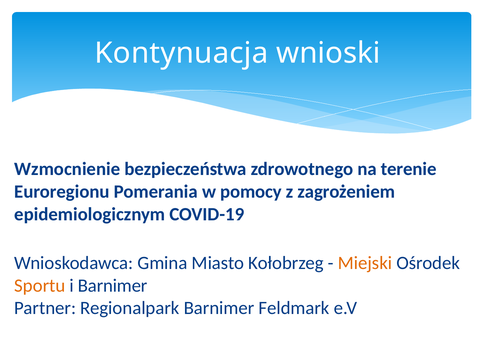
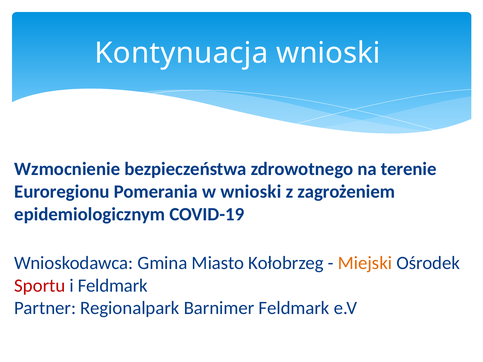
w pomocy: pomocy -> wnioski
Sportu colour: orange -> red
i Barnimer: Barnimer -> Feldmark
